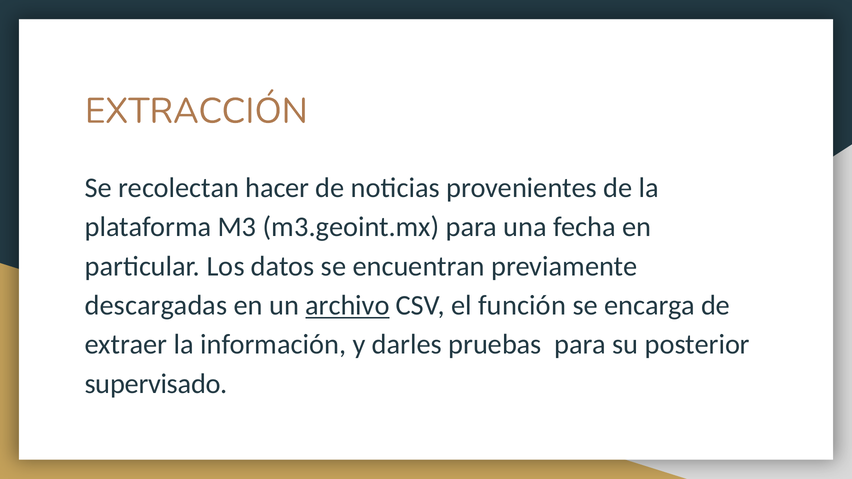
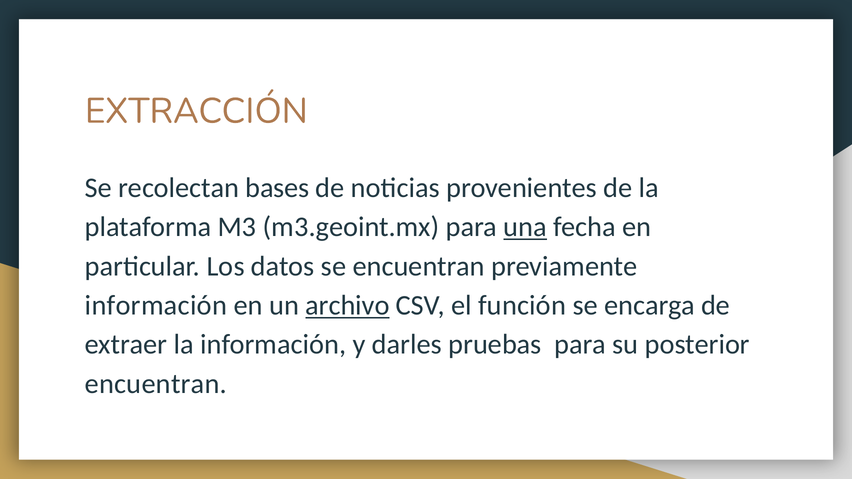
hacer: hacer -> bases
una underline: none -> present
descargadas at (156, 306): descargadas -> información
supervisado at (156, 384): supervisado -> encuentran
